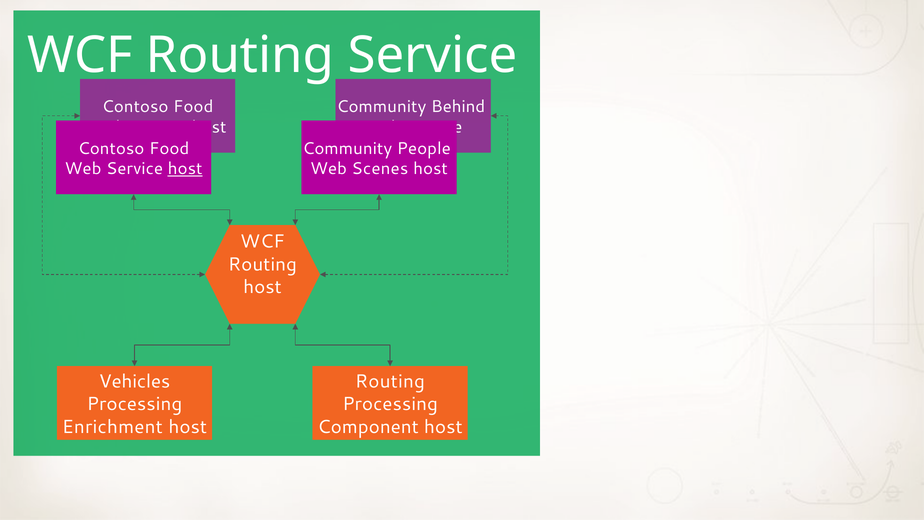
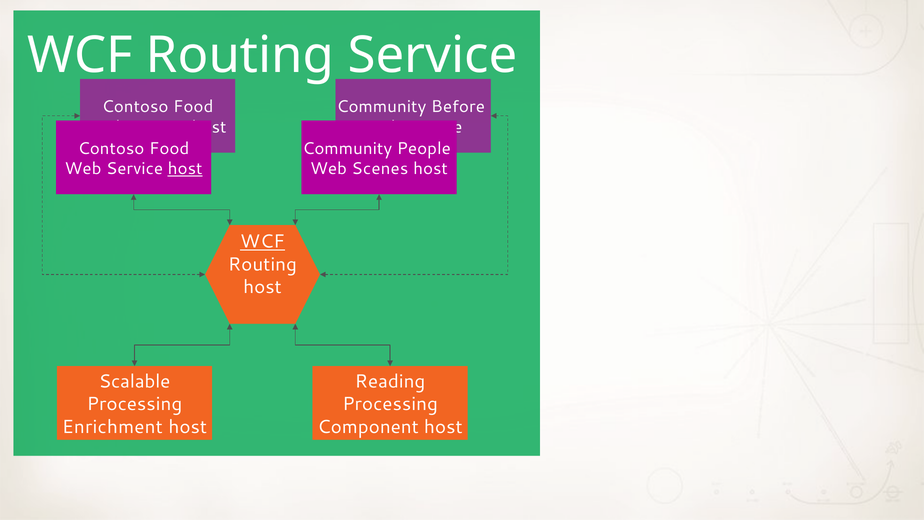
Behind: Behind -> Before
WCF at (262, 242) underline: none -> present
Vehicles: Vehicles -> Scalable
Routing at (390, 381): Routing -> Reading
